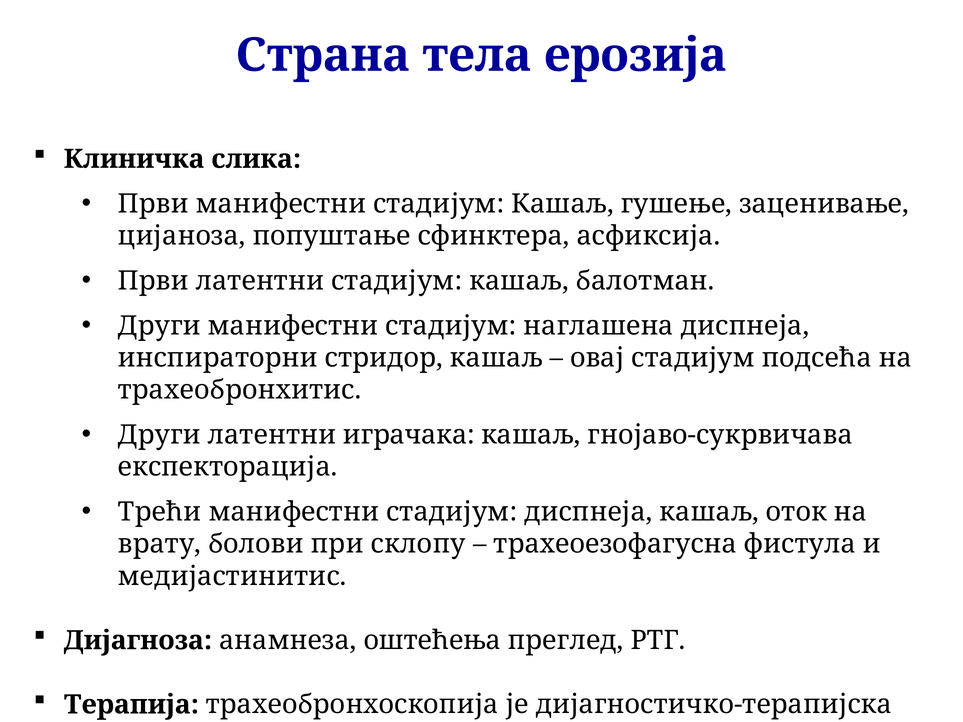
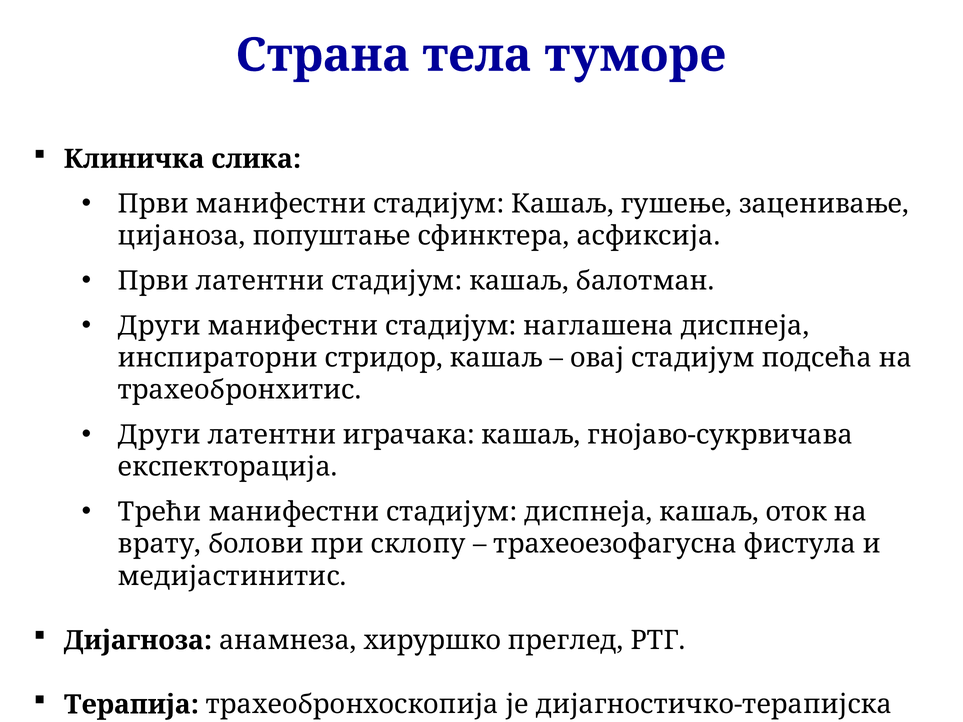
ерозија: ерозија -> туморе
оштећења: оштећења -> хируршко
